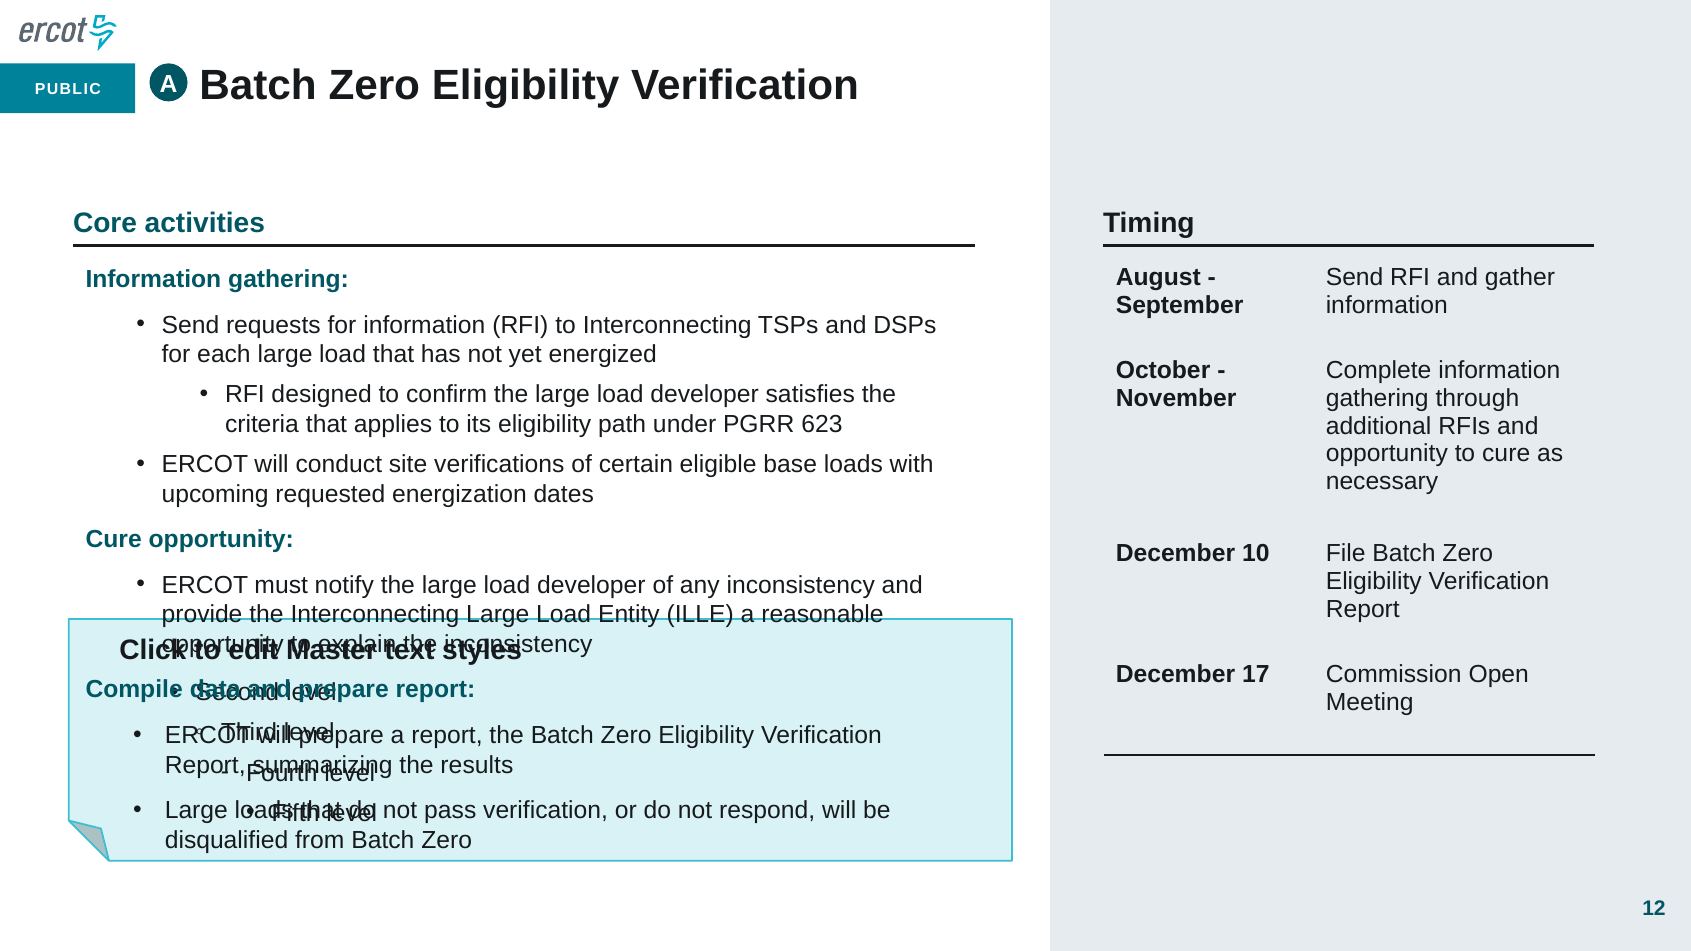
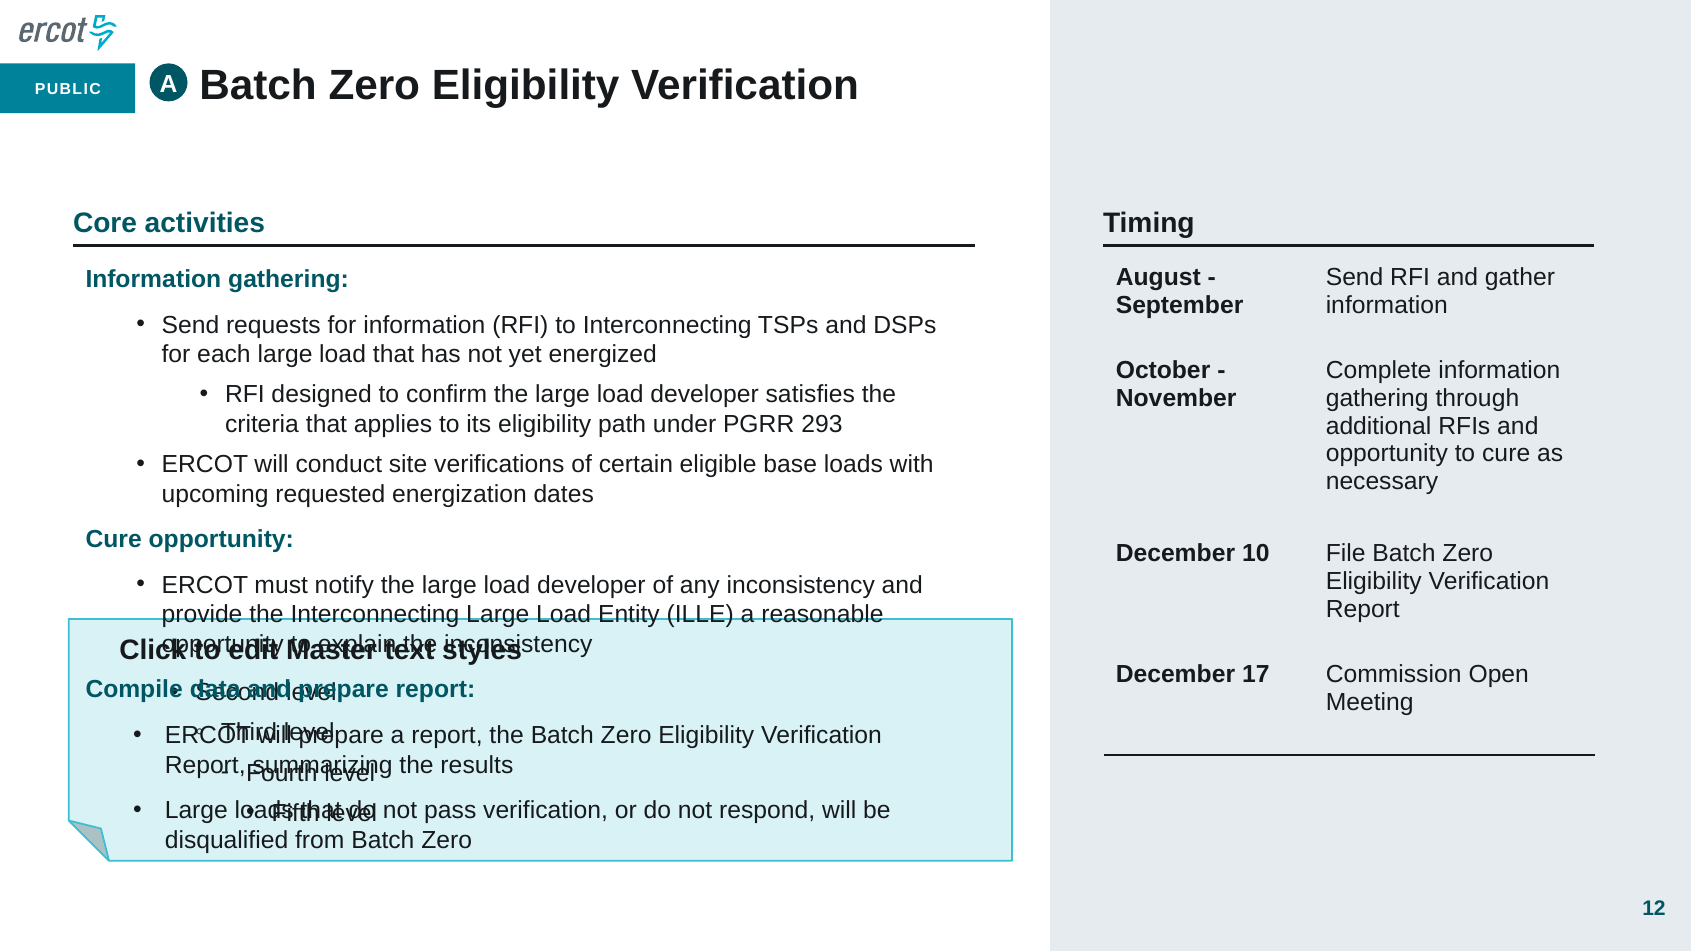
623: 623 -> 293
